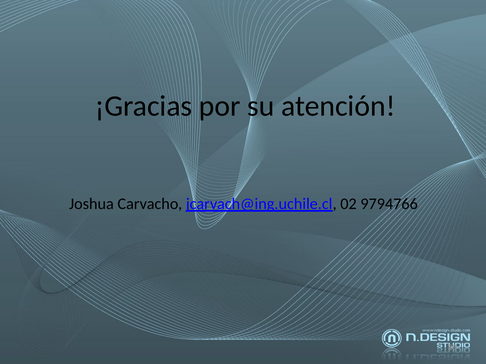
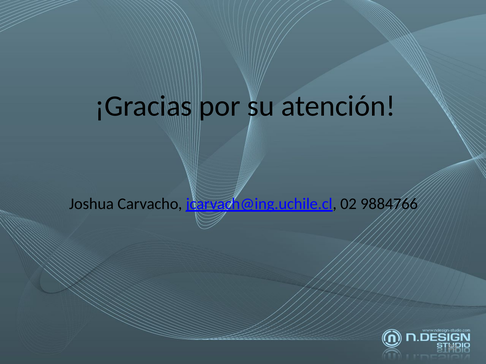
9794766: 9794766 -> 9884766
